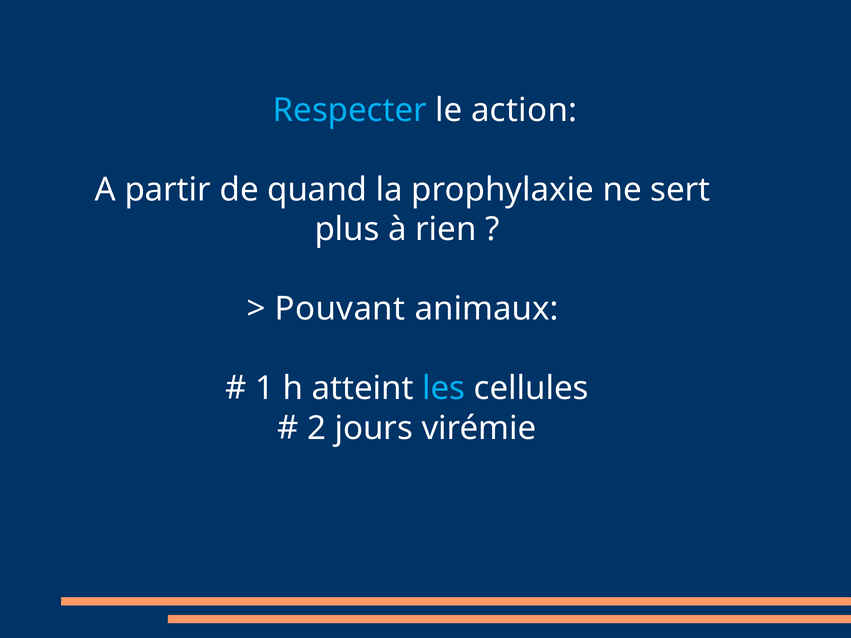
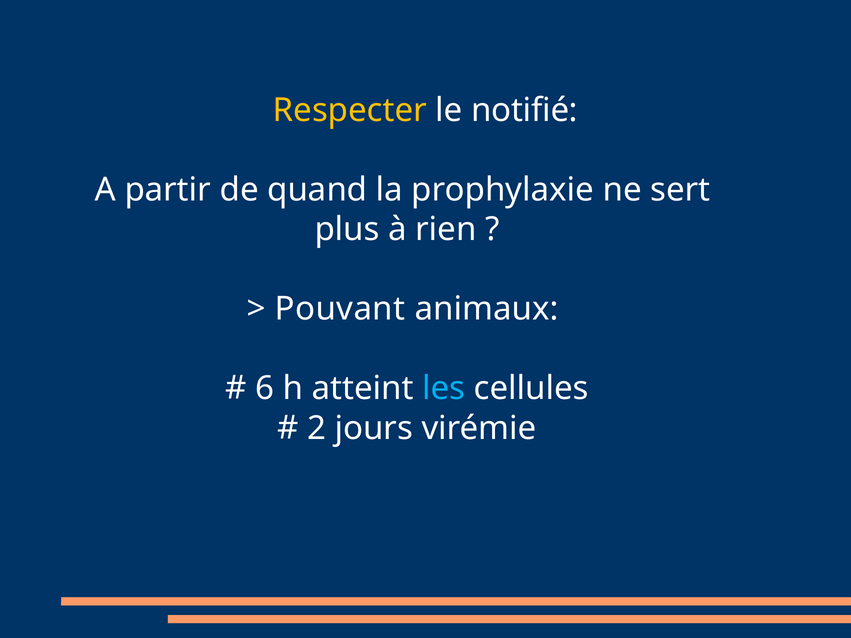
Respecter colour: light blue -> yellow
action: action -> notifié
1: 1 -> 6
